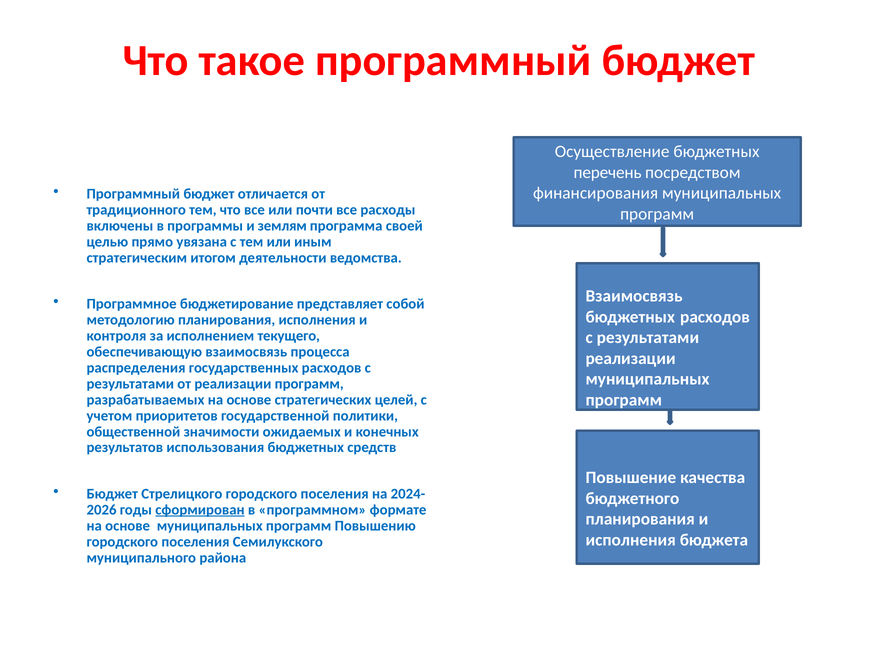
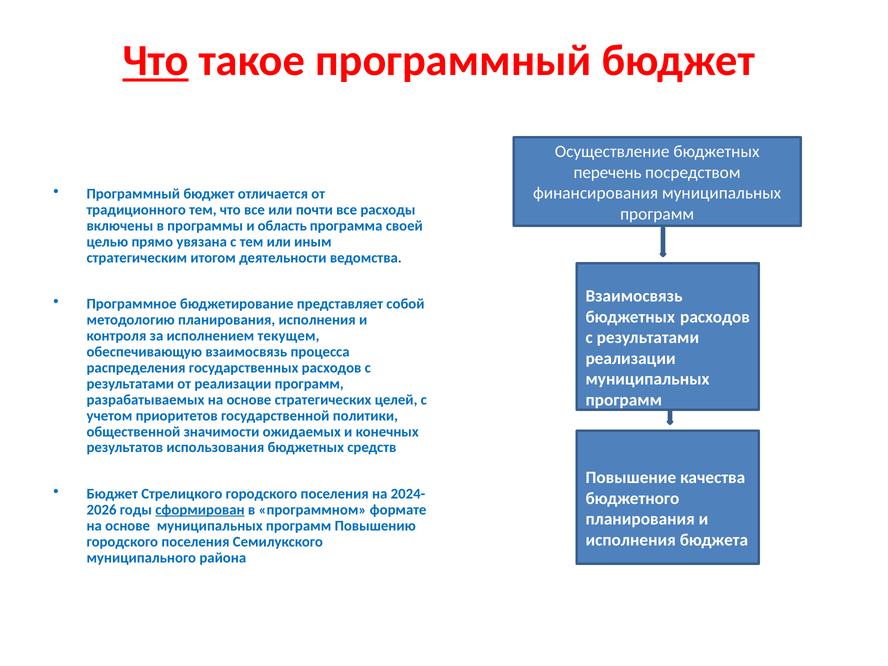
Что at (156, 61) underline: none -> present
землям: землям -> область
текущего: текущего -> текущем
